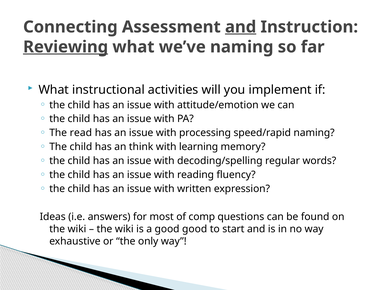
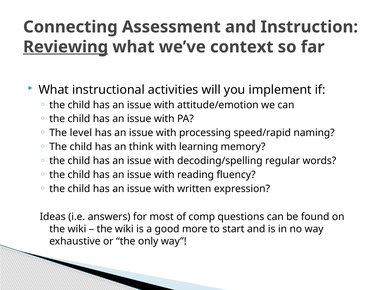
and at (241, 27) underline: present -> none
we’ve naming: naming -> context
read: read -> level
good good: good -> more
